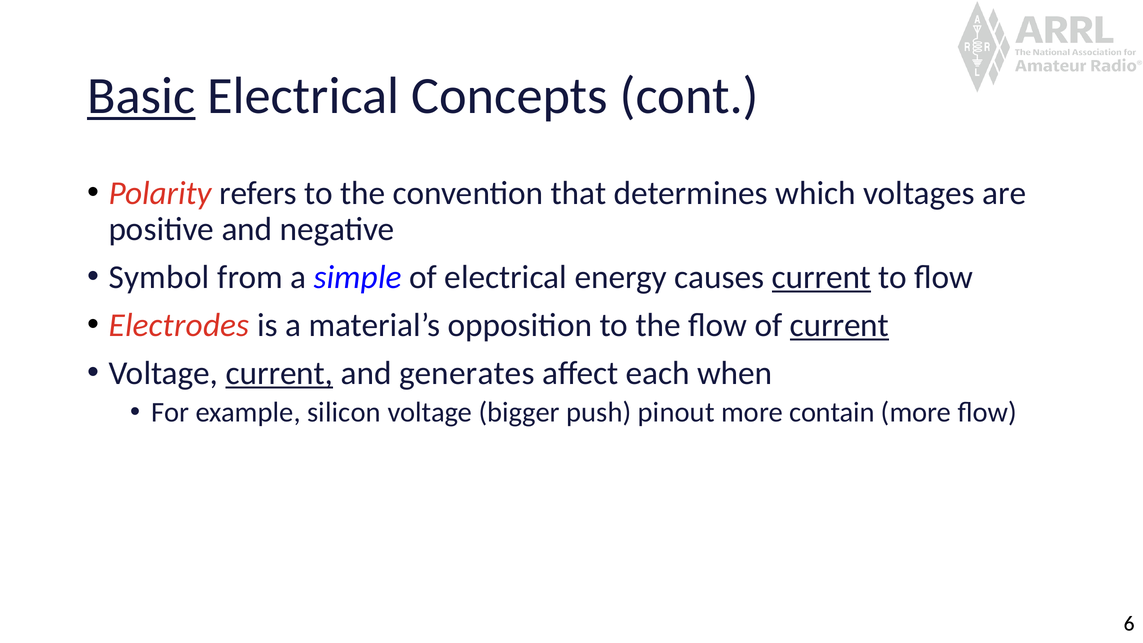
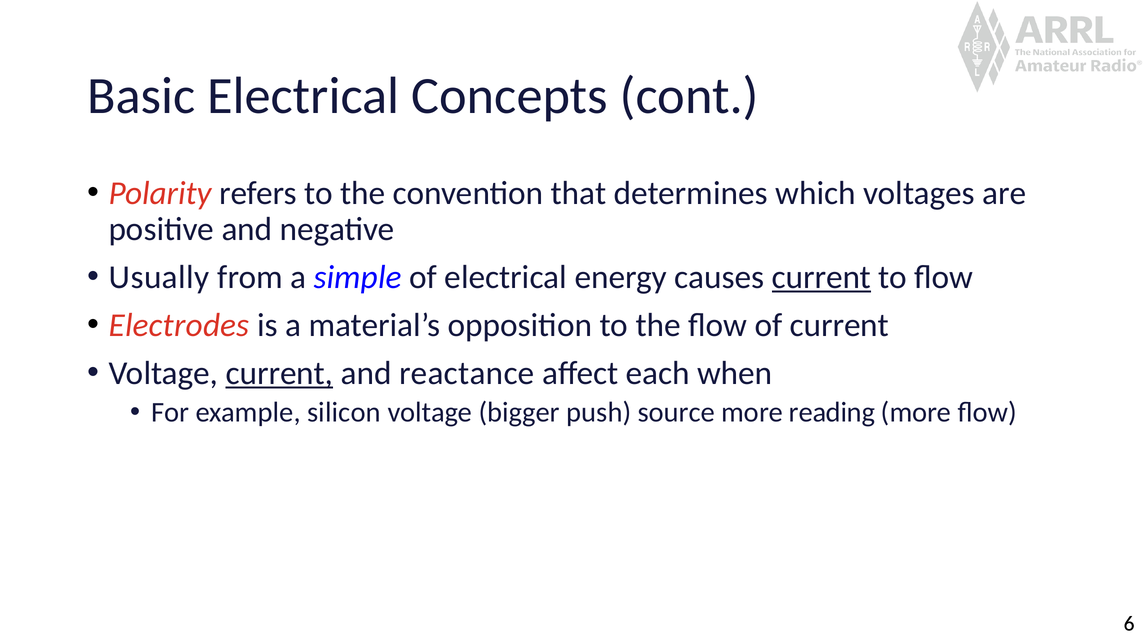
Basic underline: present -> none
Symbol: Symbol -> Usually
current at (839, 325) underline: present -> none
generates: generates -> reactance
pinout: pinout -> source
contain: contain -> reading
